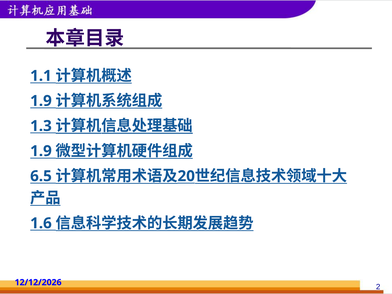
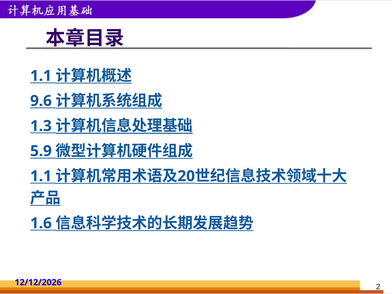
1.9 at (41, 101): 1.9 -> 9.6
1.9 at (41, 151): 1.9 -> 5.9
6.5 at (41, 176): 6.5 -> 1.1
